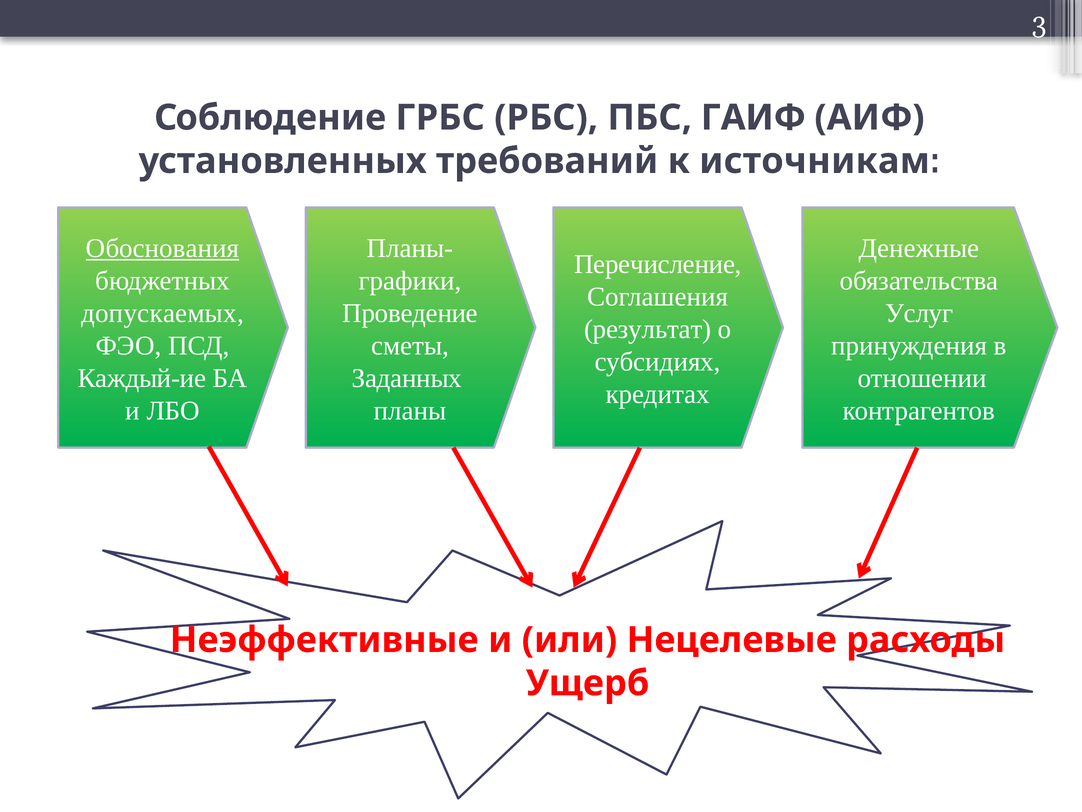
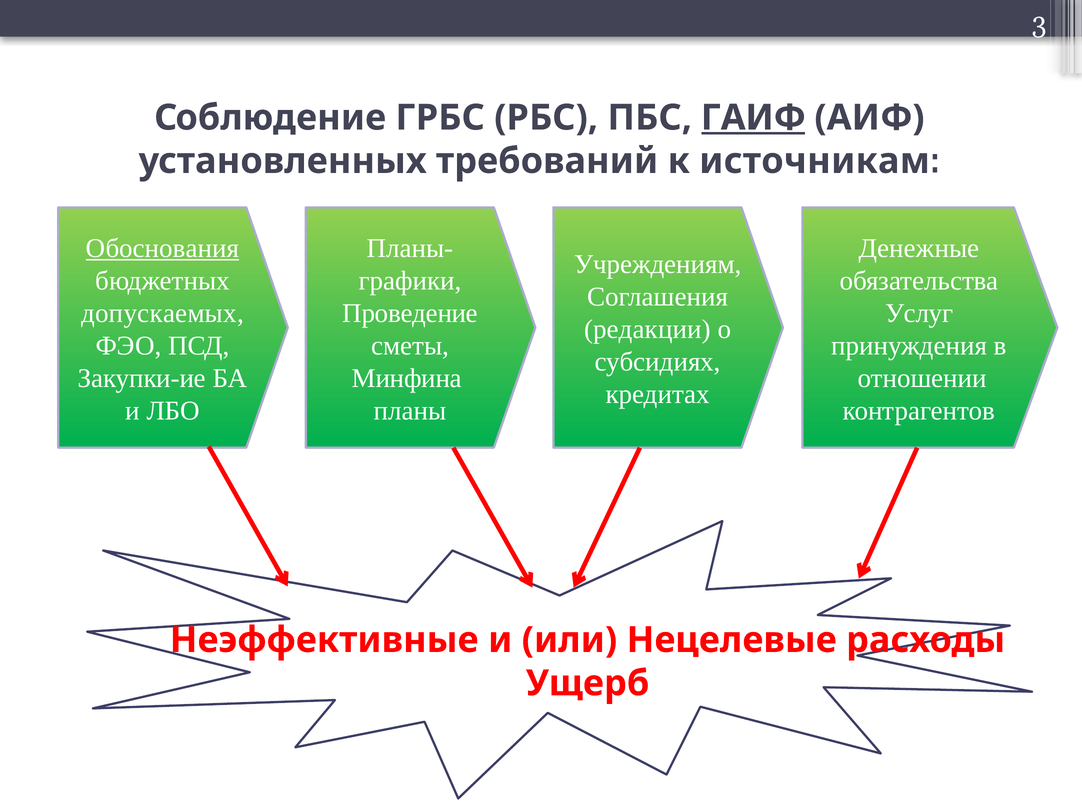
ГАИФ underline: none -> present
Перечисление: Перечисление -> Учреждениям
результат: результат -> редакции
Каждый-ие: Каждый-ие -> Закупки-ие
Заданных: Заданных -> Минфина
